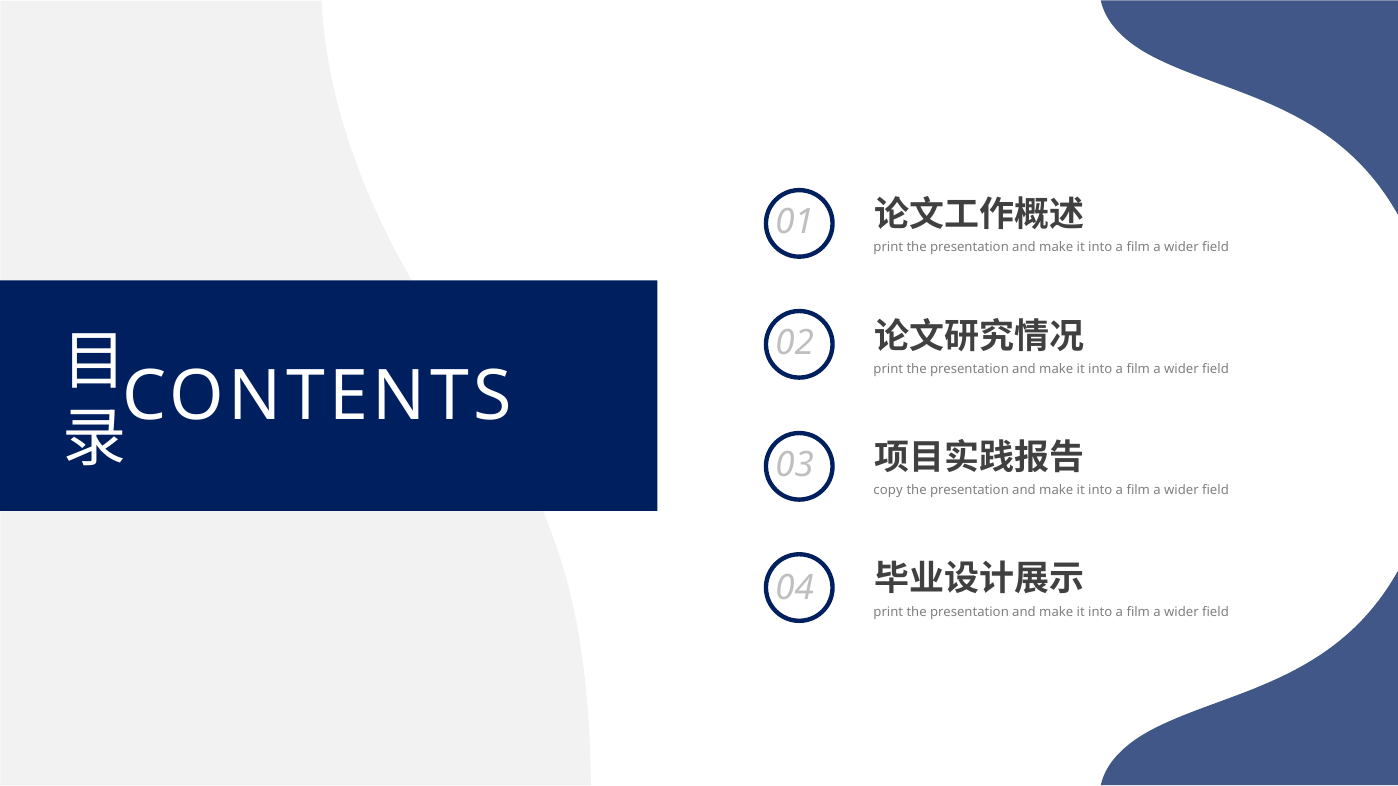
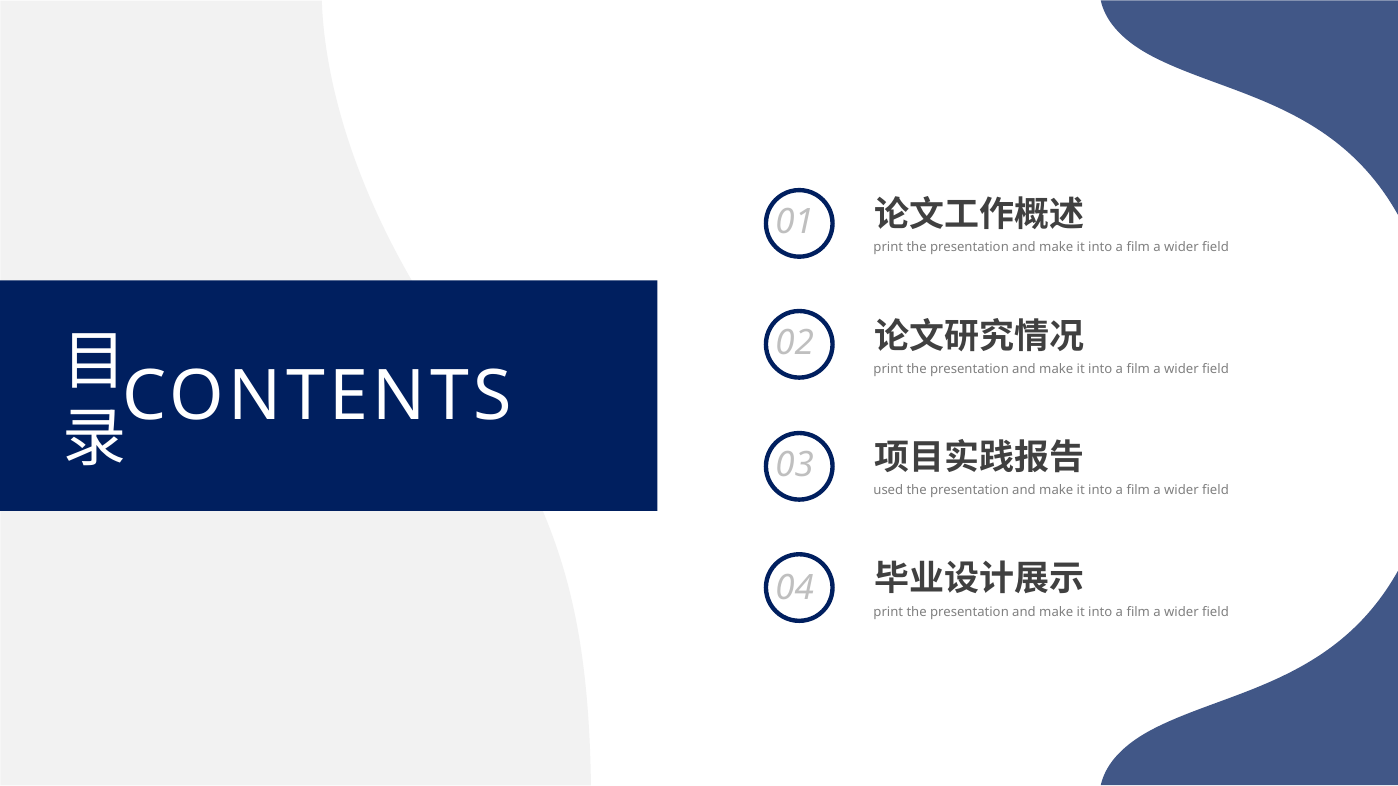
copy: copy -> used
